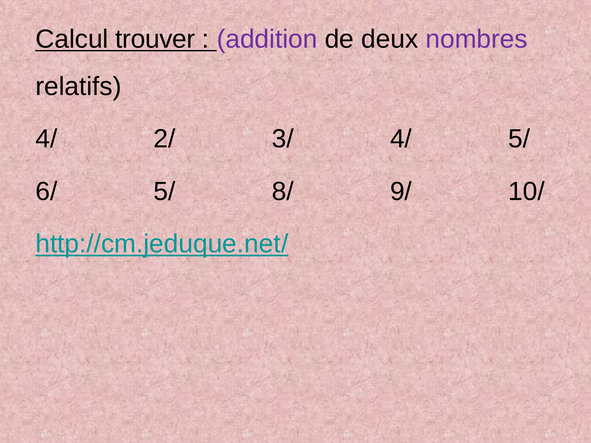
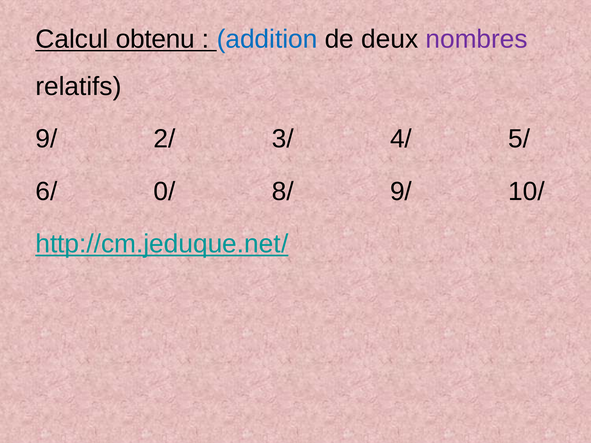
trouver: trouver -> obtenu
addition colour: purple -> blue
4/ at (46, 139): 4/ -> 9/
6/ 5/: 5/ -> 0/
